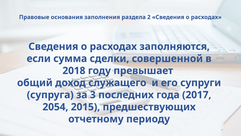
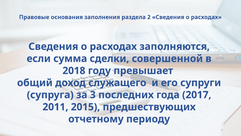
2054: 2054 -> 2011
